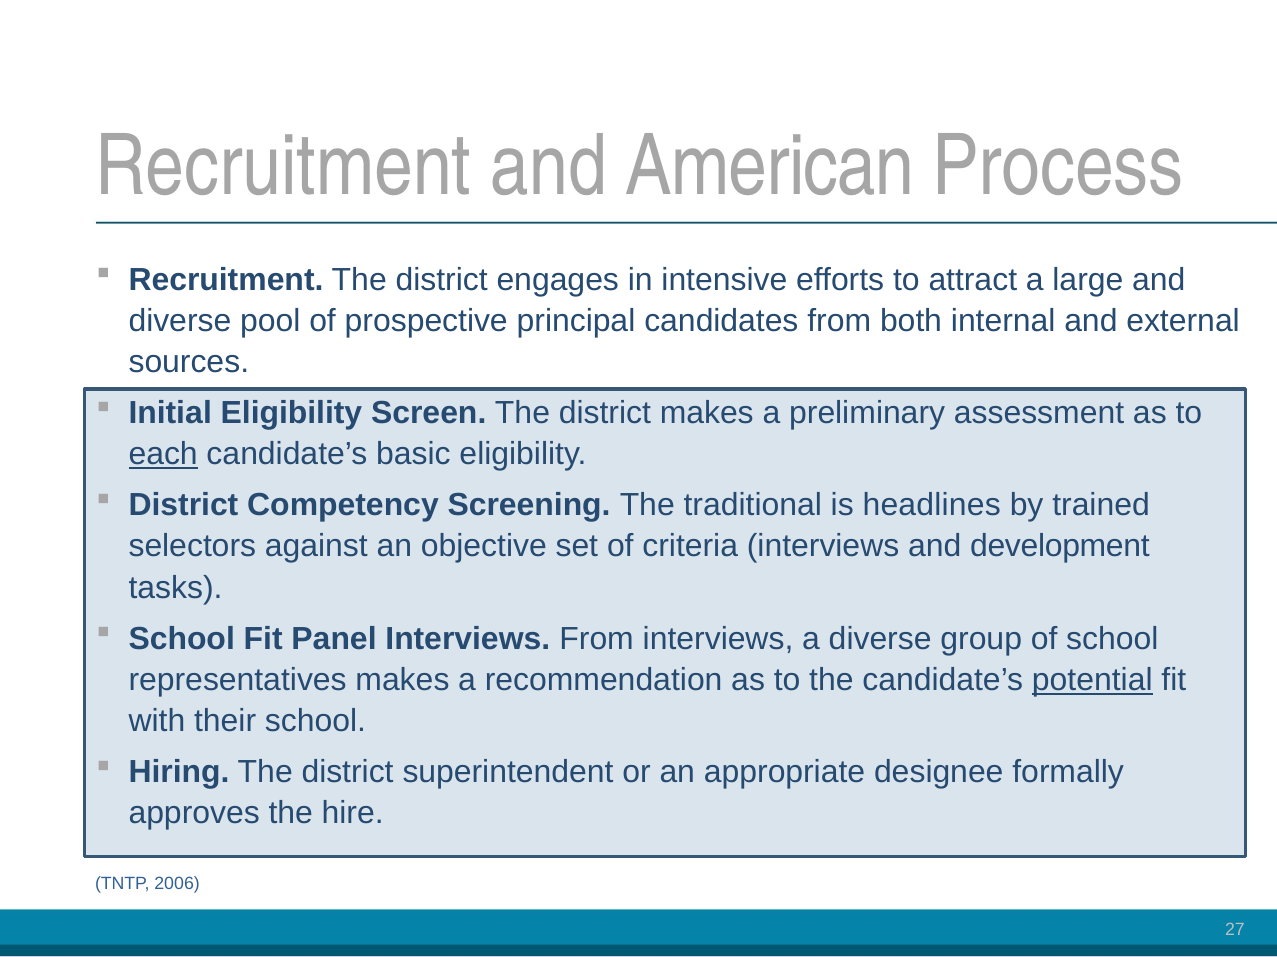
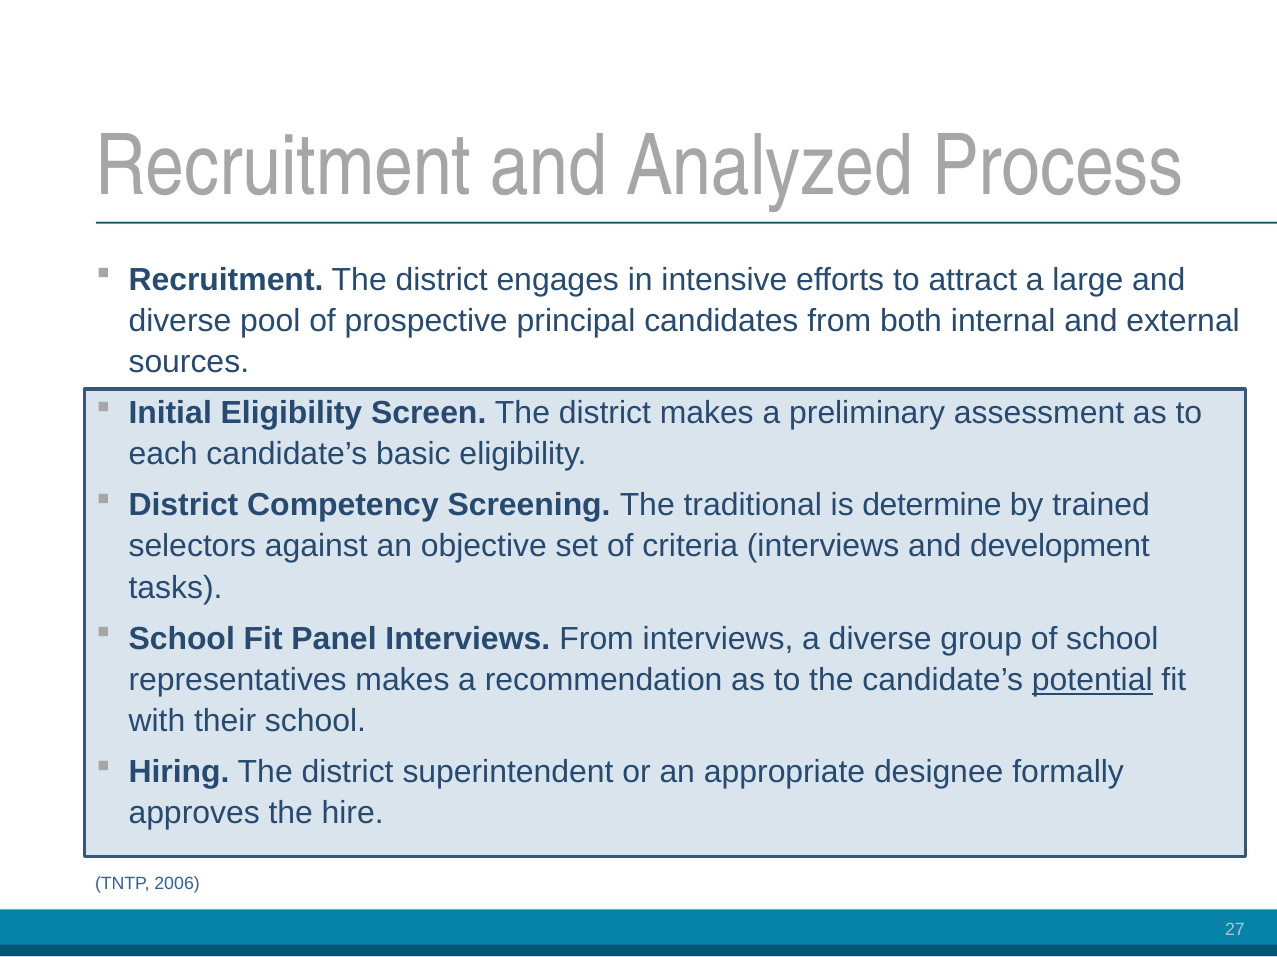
American: American -> Analyzed
each underline: present -> none
headlines: headlines -> determine
